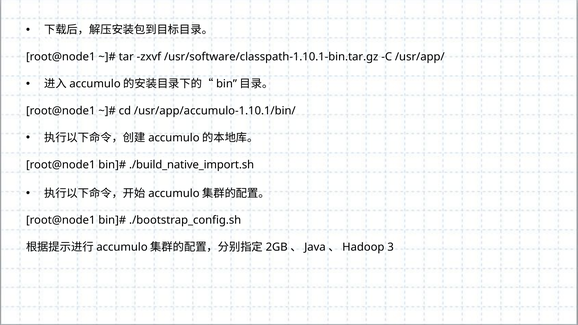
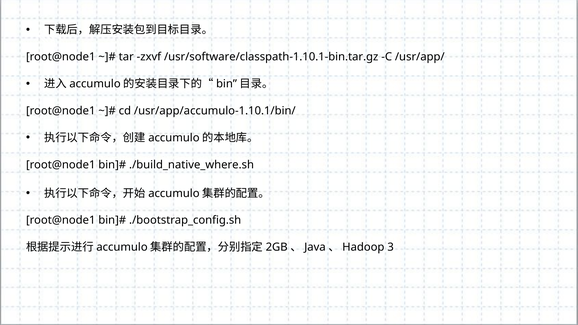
./build_native_import.sh: ./build_native_import.sh -> ./build_native_where.sh
